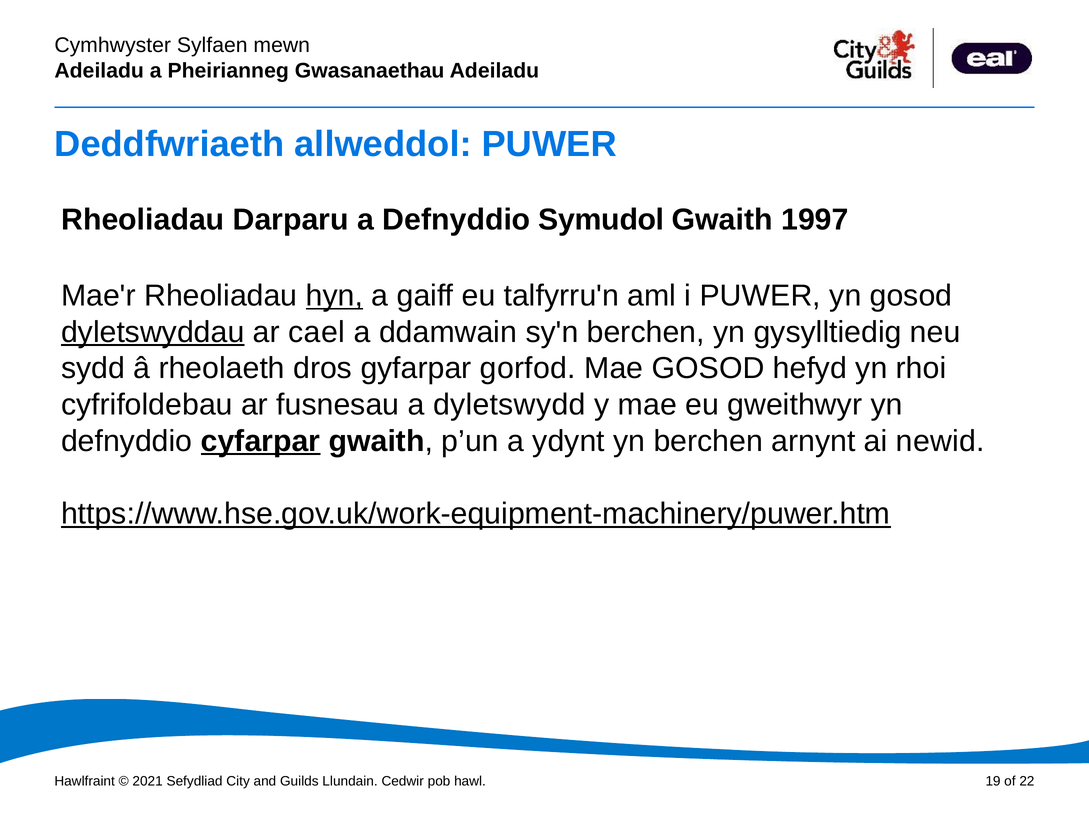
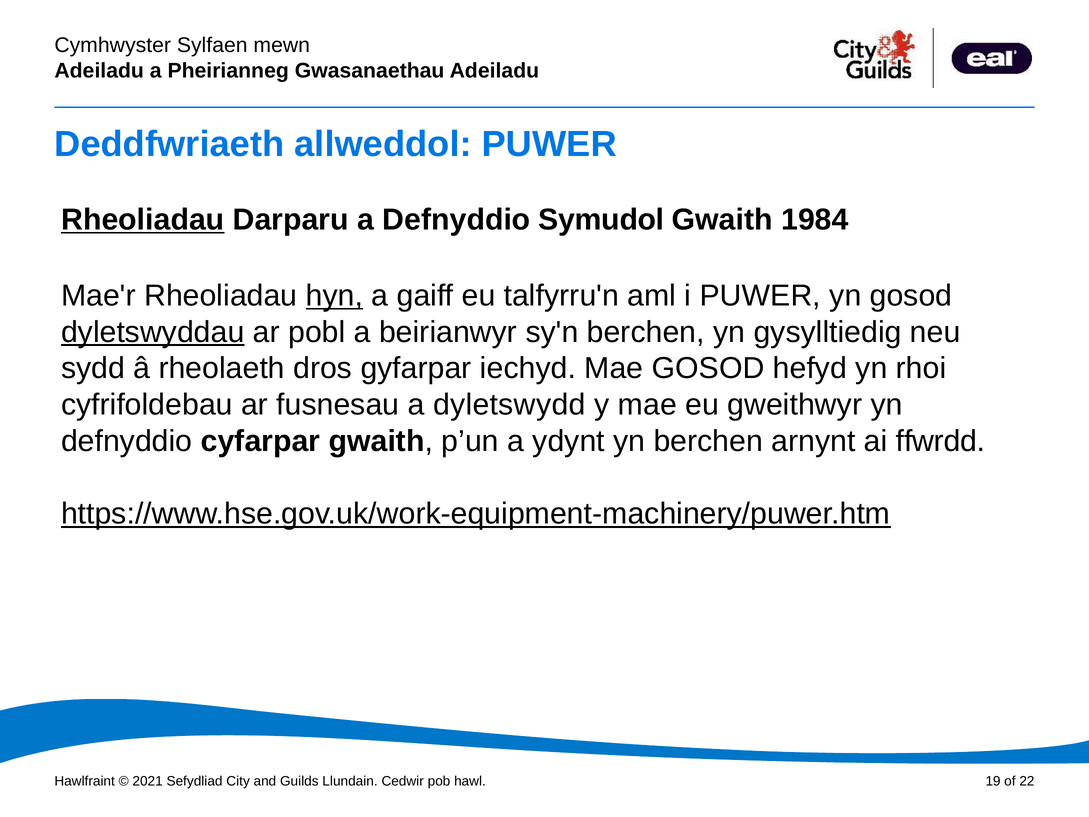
Rheoliadau at (143, 220) underline: none -> present
1997: 1997 -> 1984
cael: cael -> pobl
ddamwain: ddamwain -> beirianwyr
gorfod: gorfod -> iechyd
cyfarpar underline: present -> none
newid: newid -> ffwrdd
